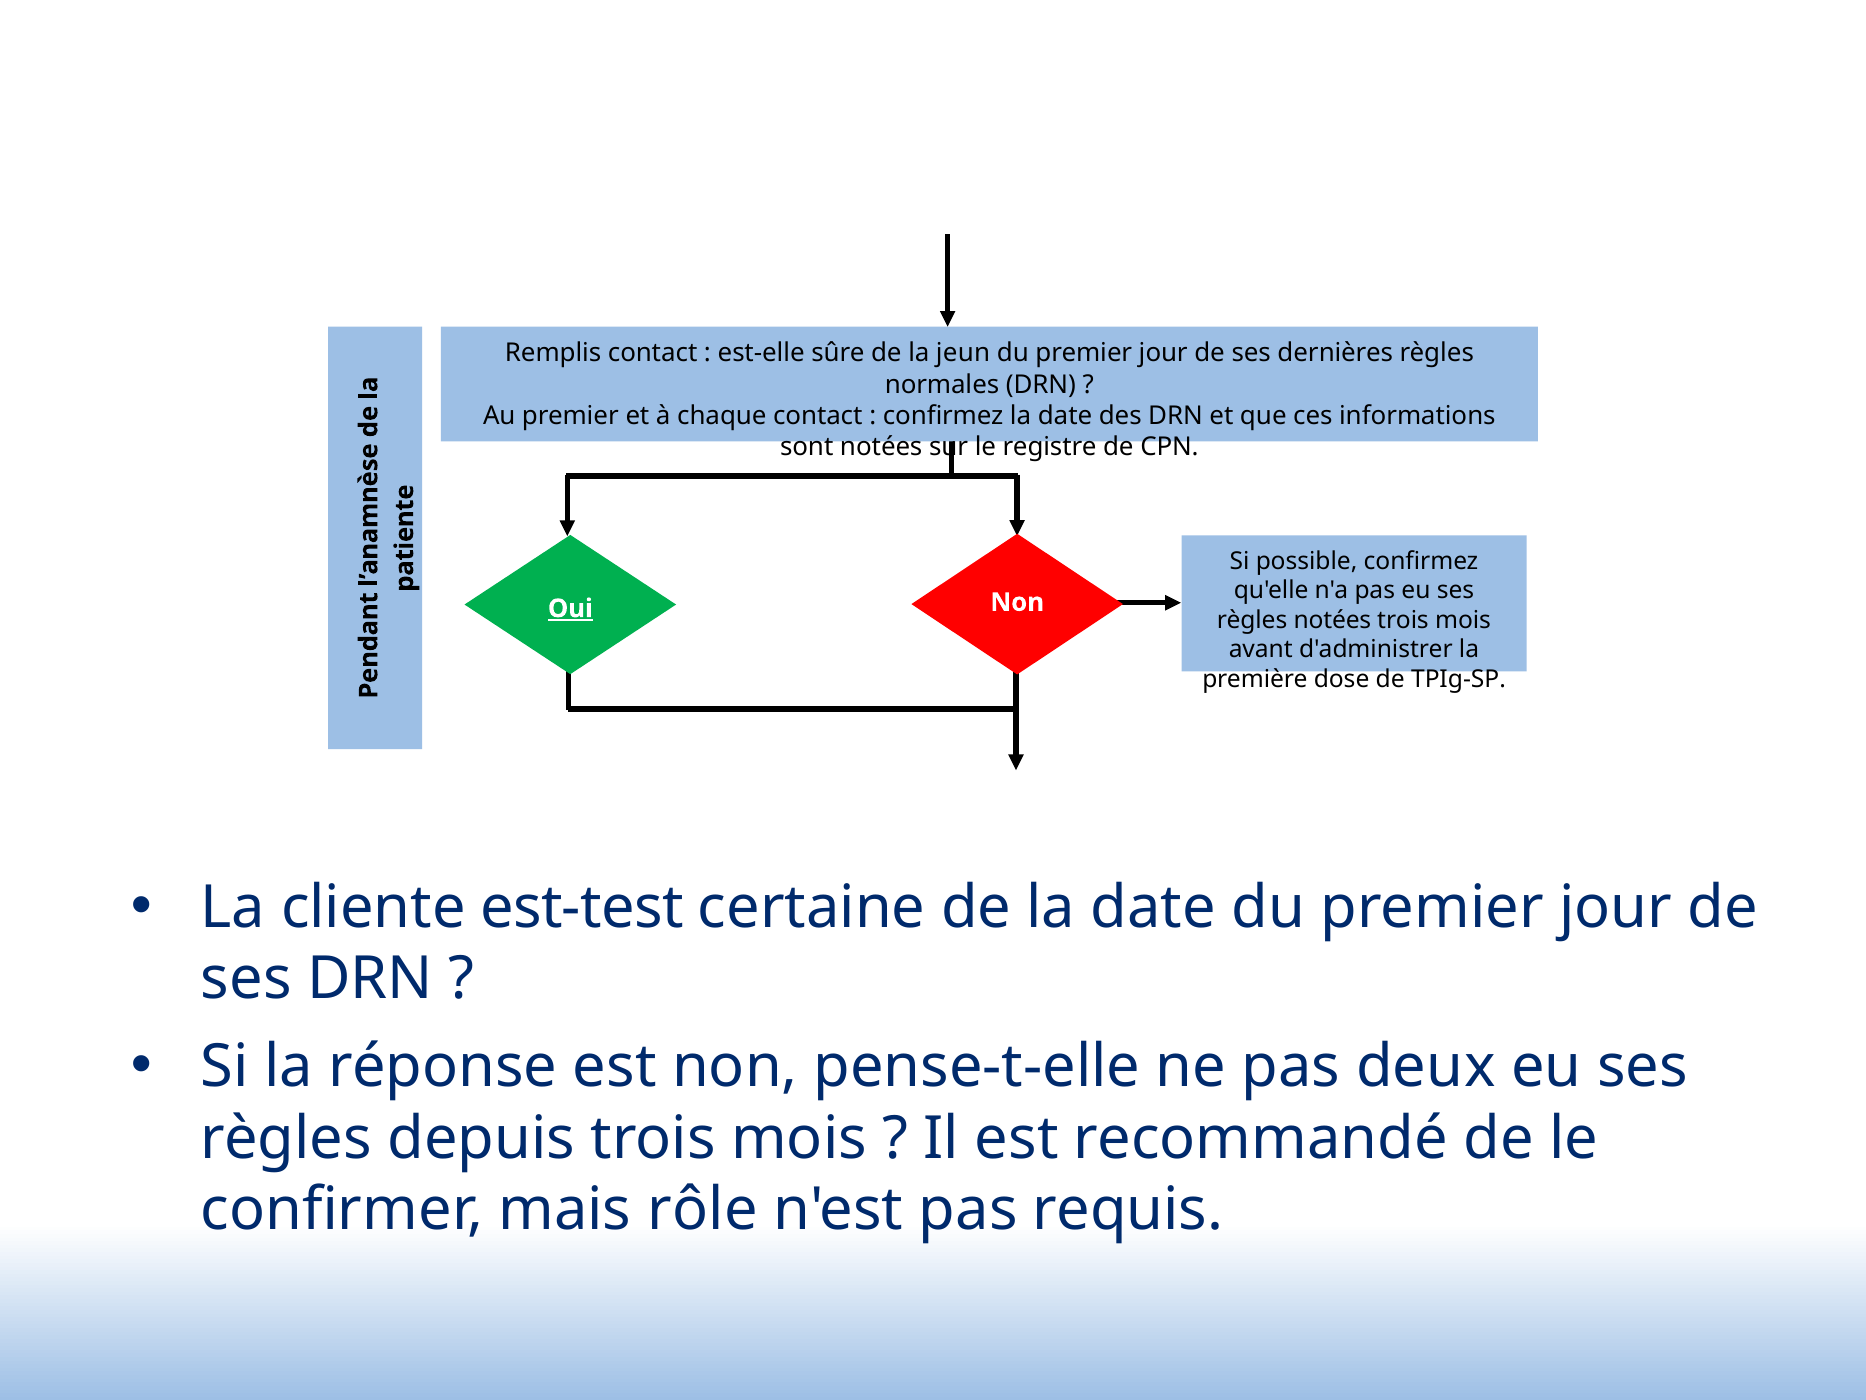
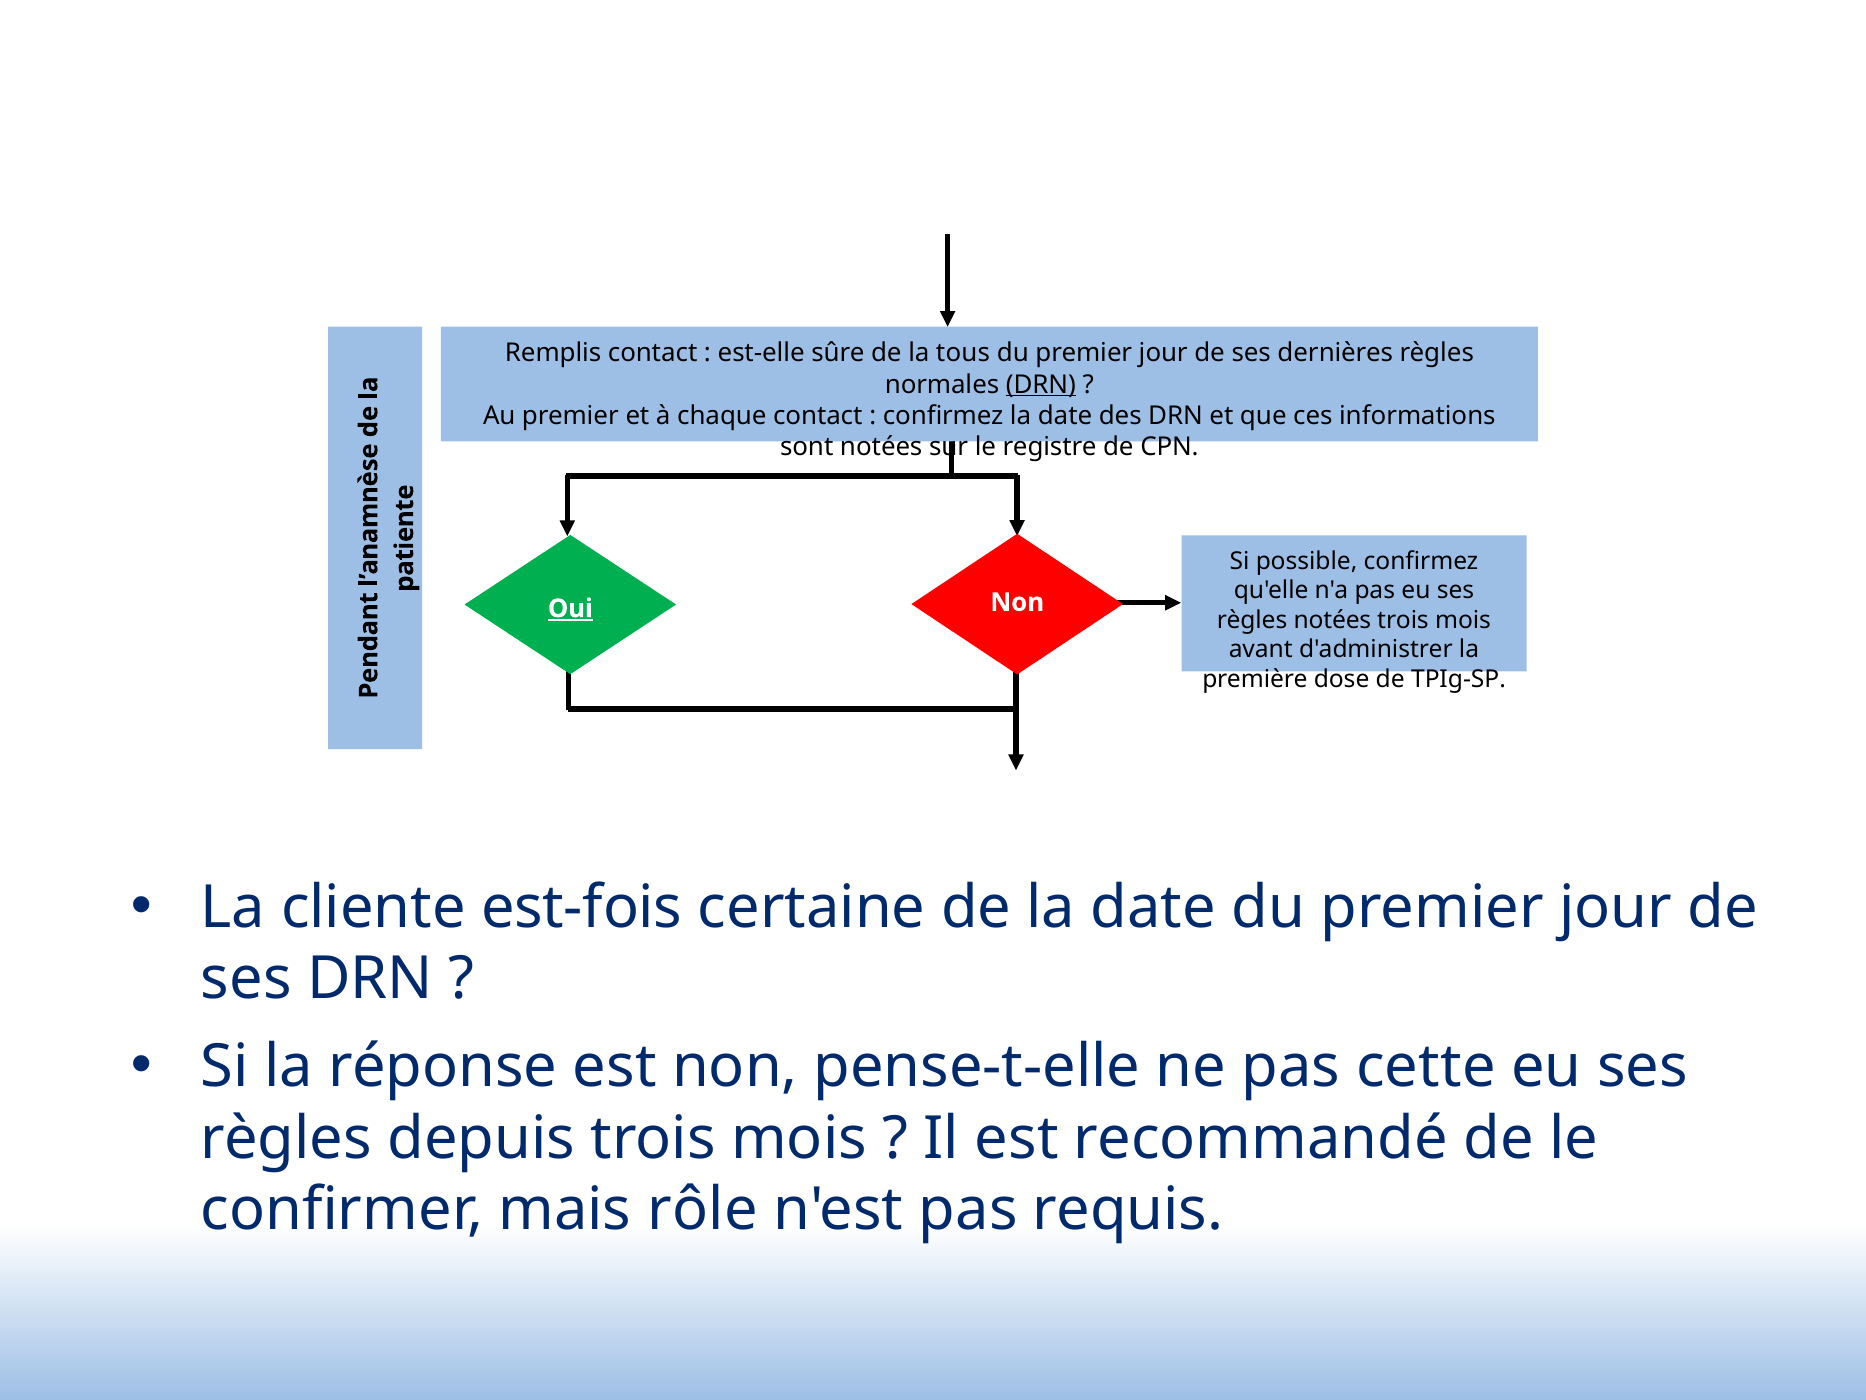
jeun: jeun -> tous
DRN at (1041, 384) underline: none -> present
est-test: est-test -> est-fois
deux: deux -> cette
